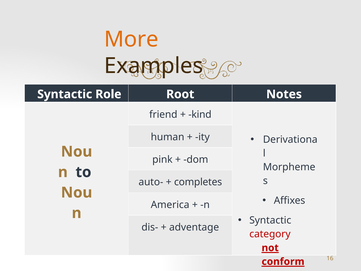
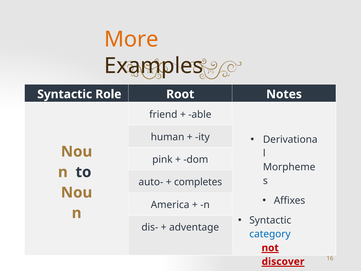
kind: kind -> able
category colour: red -> blue
conform: conform -> discover
